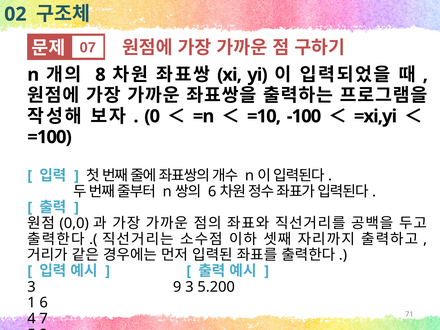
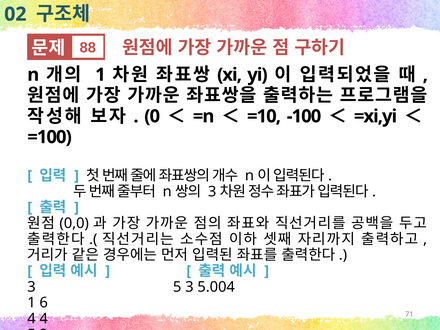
07: 07 -> 88
8 at (100, 75): 8 -> 1
6 at (212, 192): 6 -> 3
3 9: 9 -> 5
5.200: 5.200 -> 5.004
4 7: 7 -> 4
